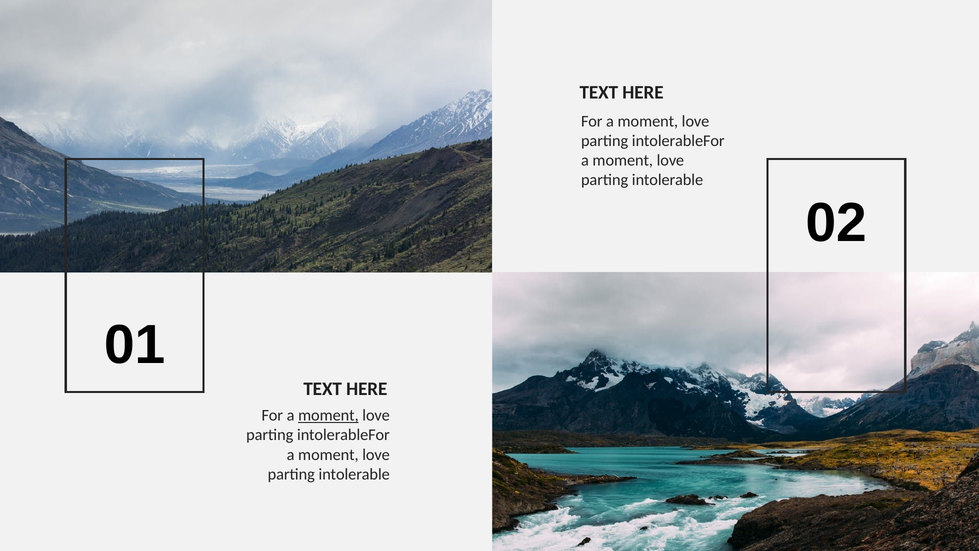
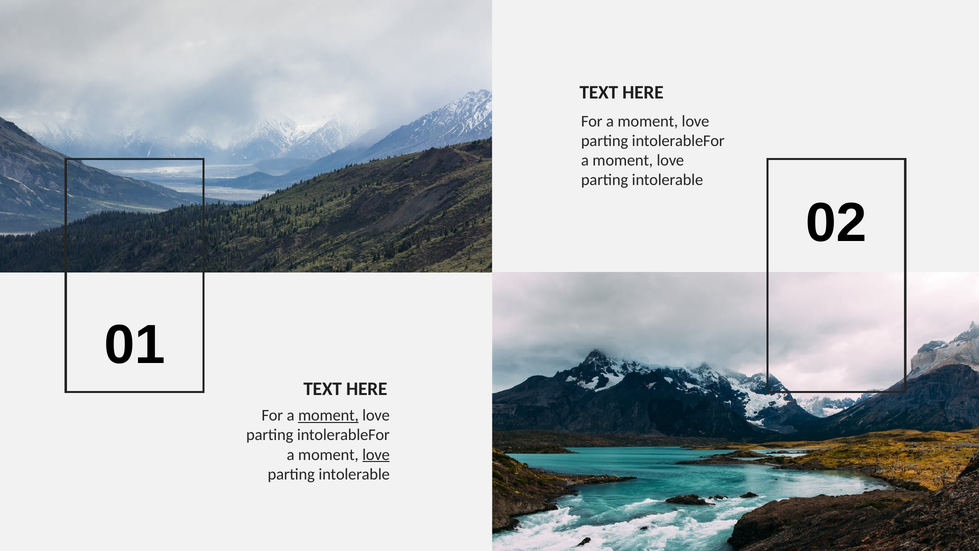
love at (376, 454) underline: none -> present
